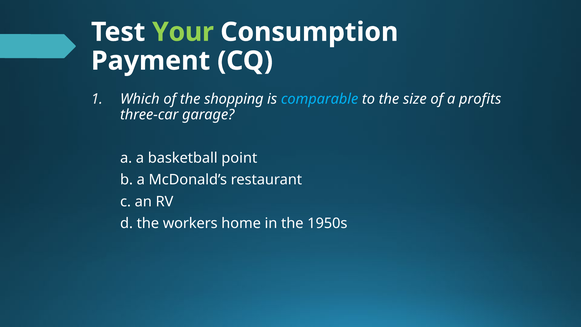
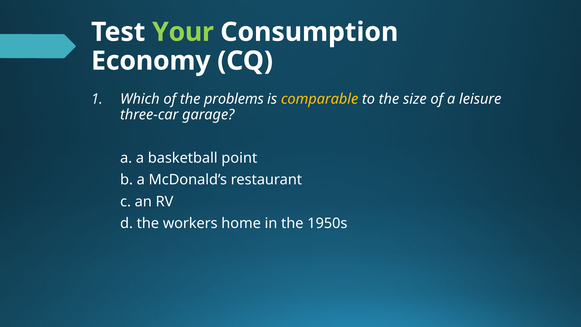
Payment: Payment -> Economy
shopping: shopping -> problems
comparable colour: light blue -> yellow
profits: profits -> leisure
